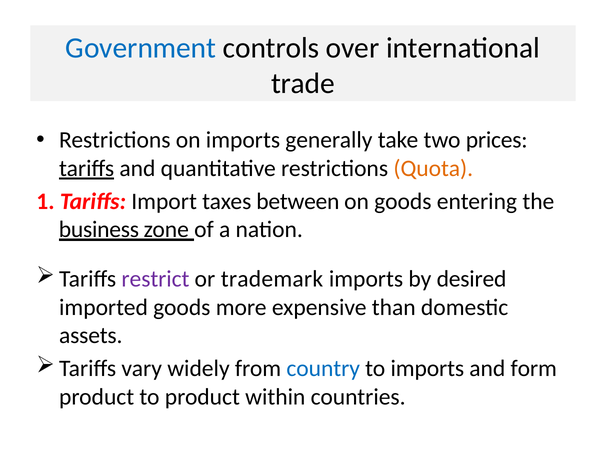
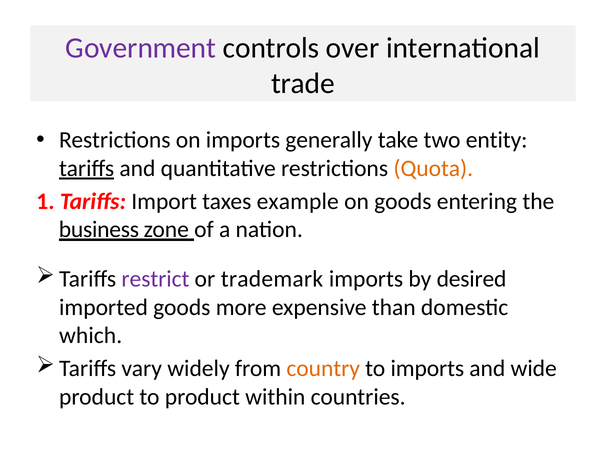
Government colour: blue -> purple
prices: prices -> entity
between: between -> example
assets: assets -> which
country colour: blue -> orange
form: form -> wide
